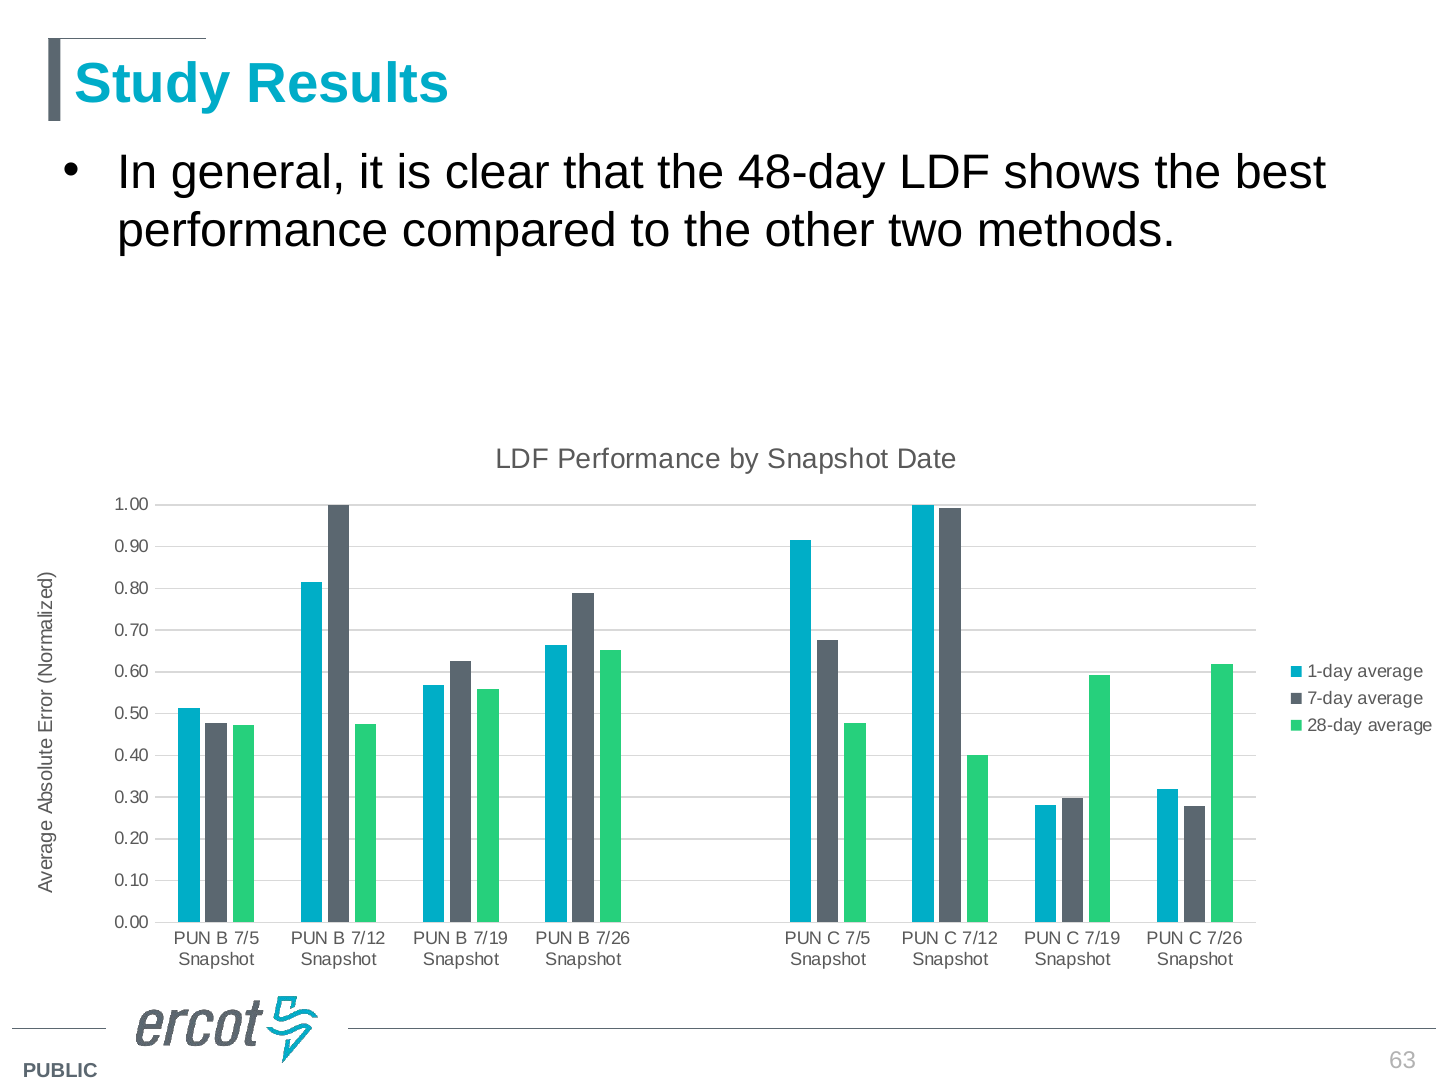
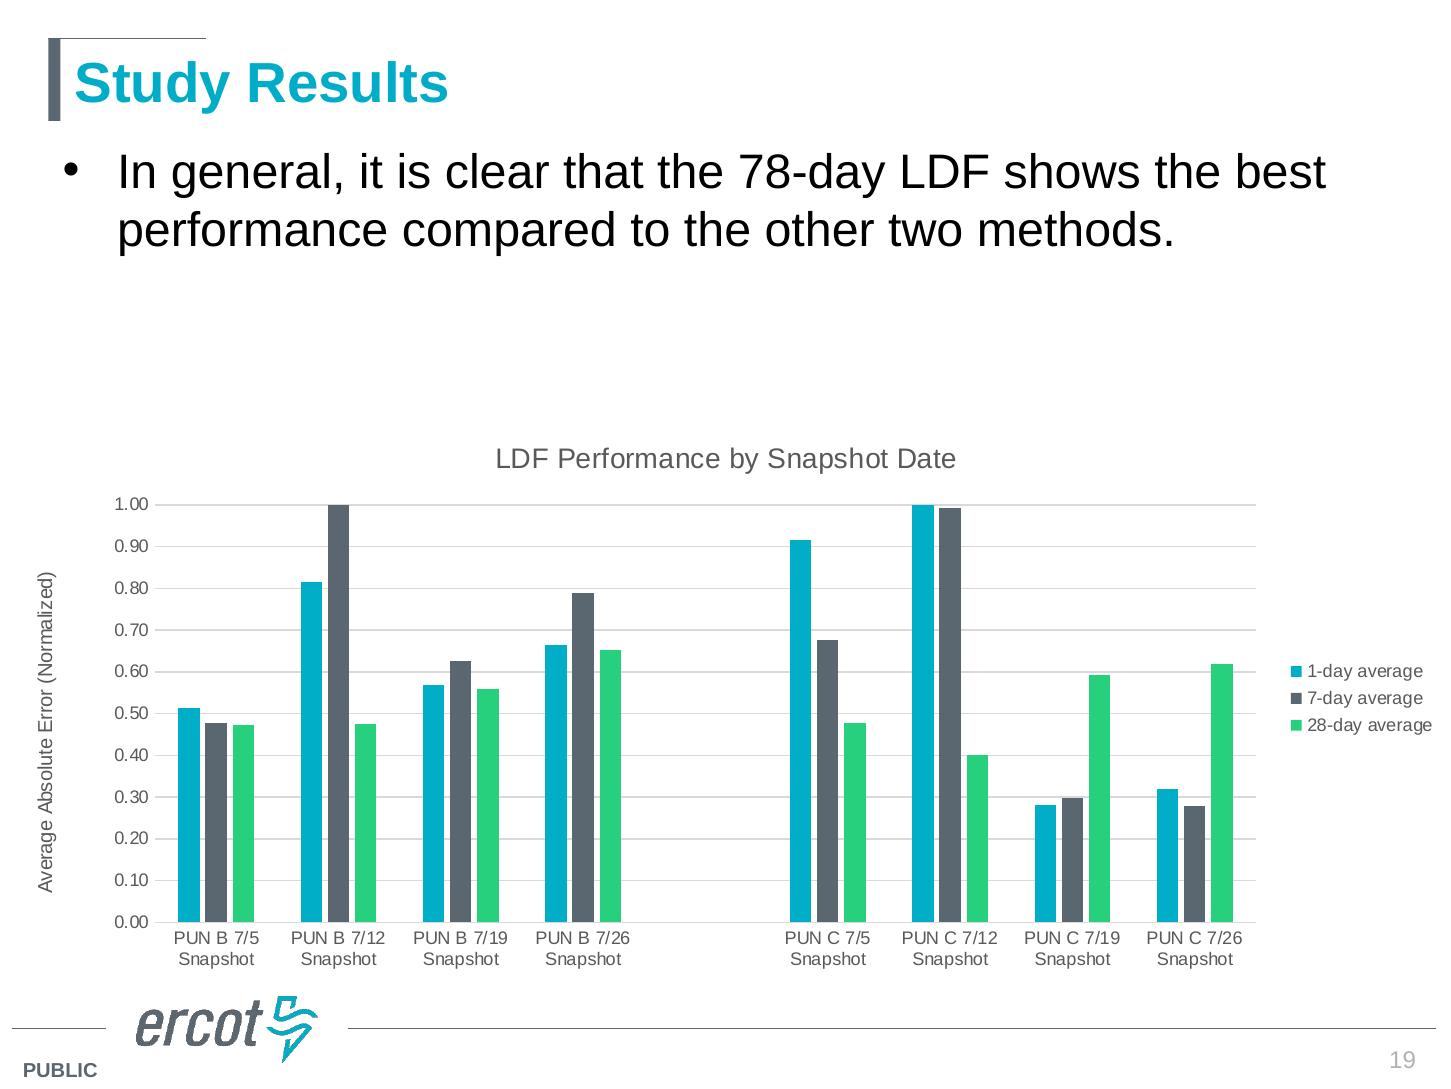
48-day: 48-day -> 78-day
63: 63 -> 19
